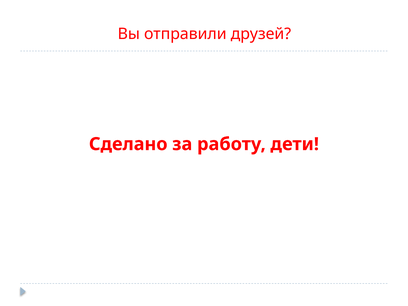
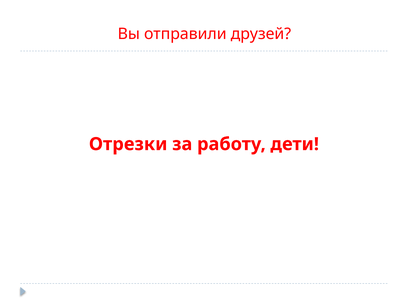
Сделано: Сделано -> Отрезки
